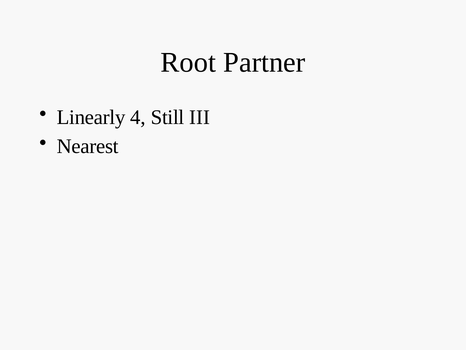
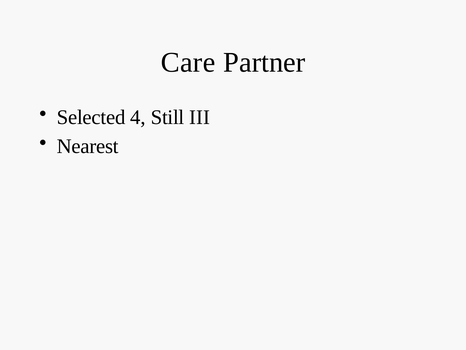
Root: Root -> Care
Linearly: Linearly -> Selected
